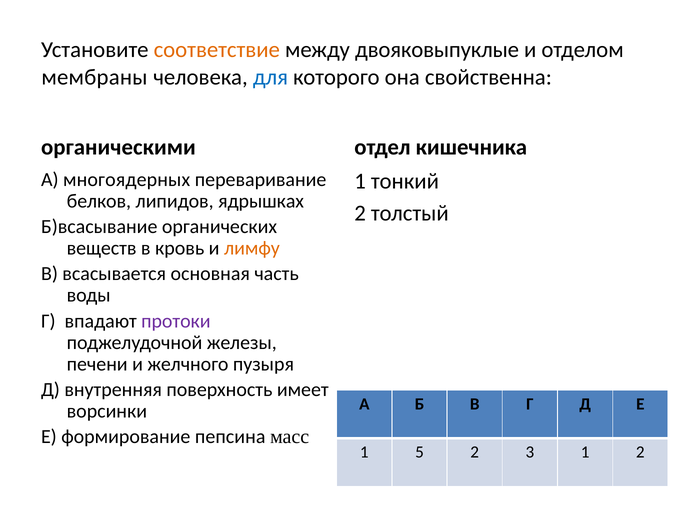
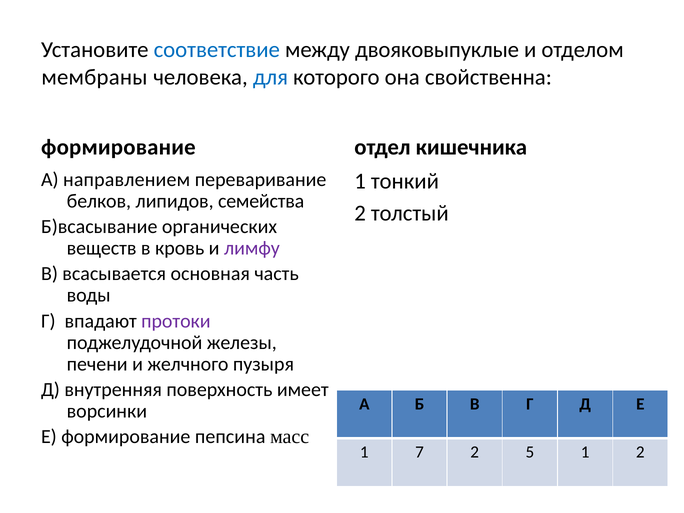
соответствие colour: orange -> blue
органическими at (118, 147): органическими -> формирование
многоядерных: многоядерных -> направлением
ядрышках: ядрышках -> семейства
лимфу colour: orange -> purple
5: 5 -> 7
3: 3 -> 5
